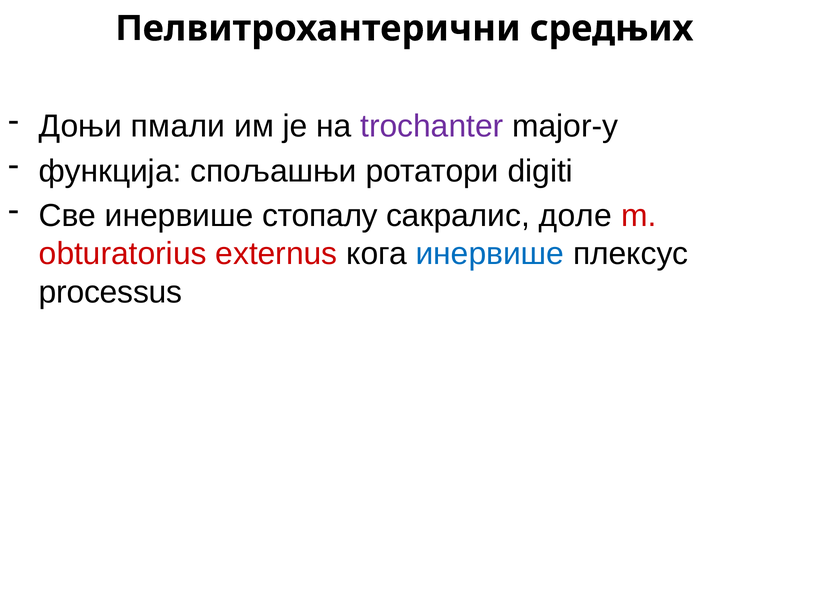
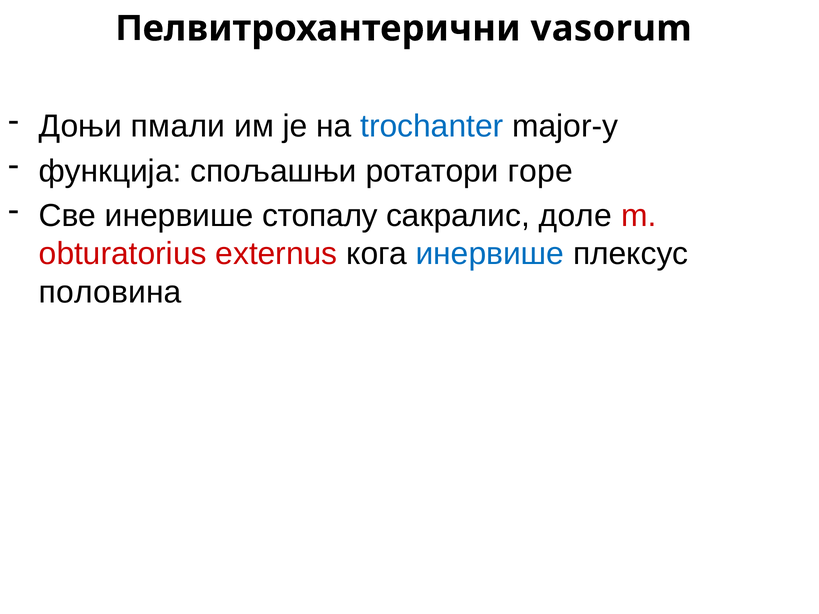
средњих: средњих -> vasorum
trochanter colour: purple -> blue
digiti: digiti -> горе
processus: processus -> половина
